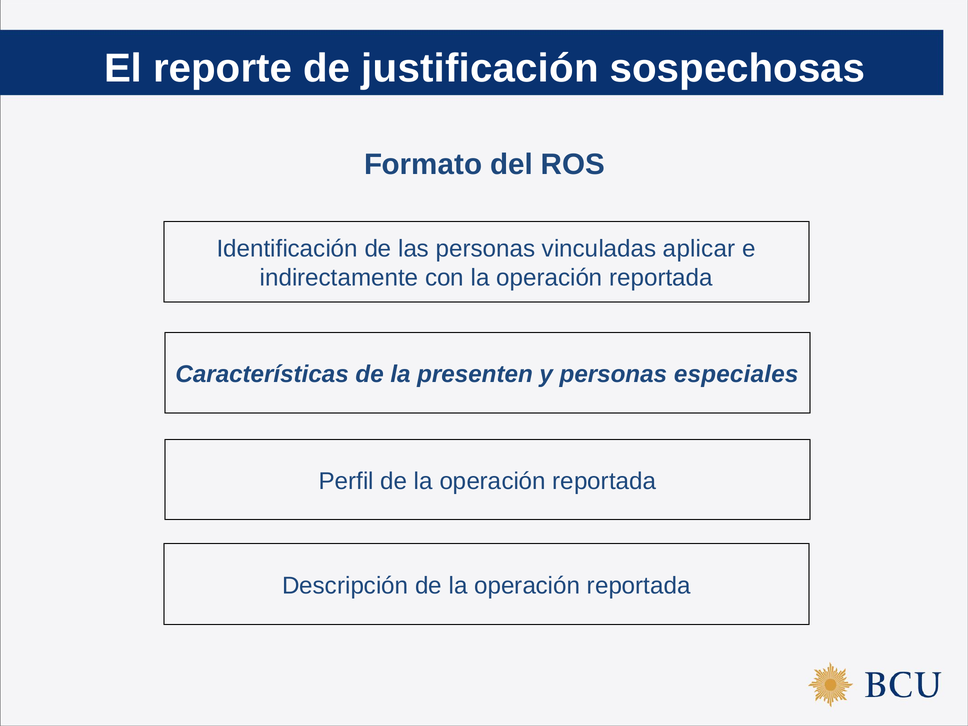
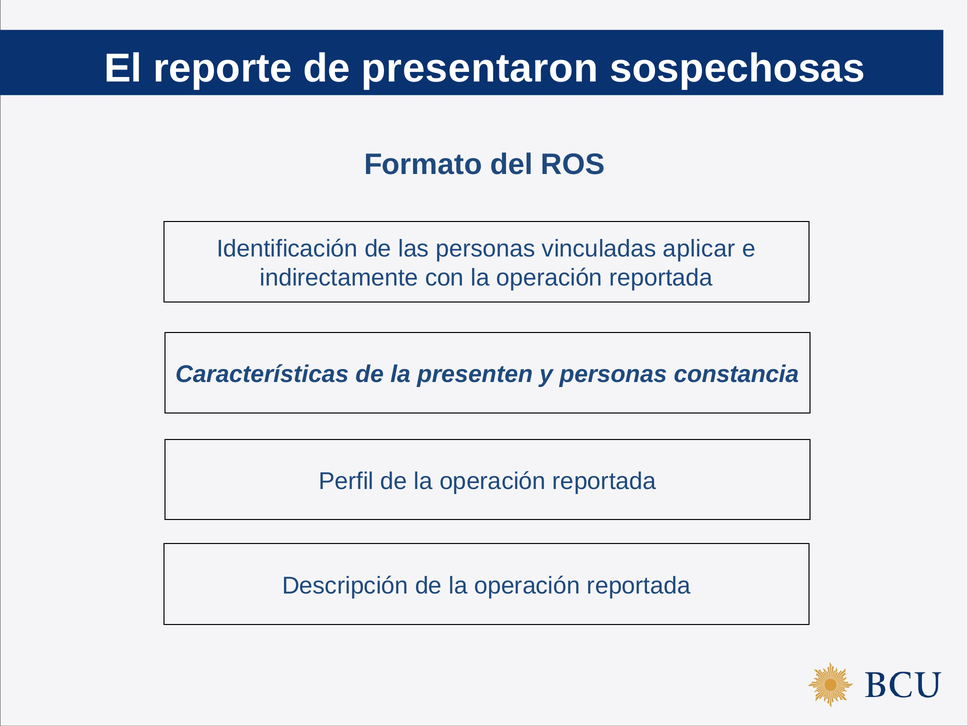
justificación: justificación -> presentaron
especiales: especiales -> constancia
